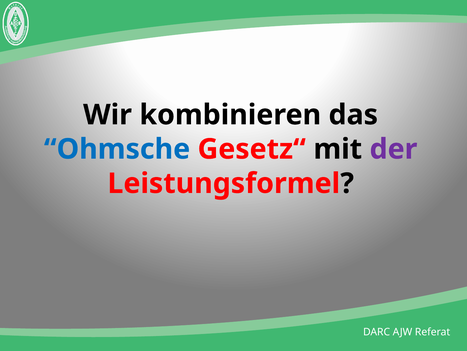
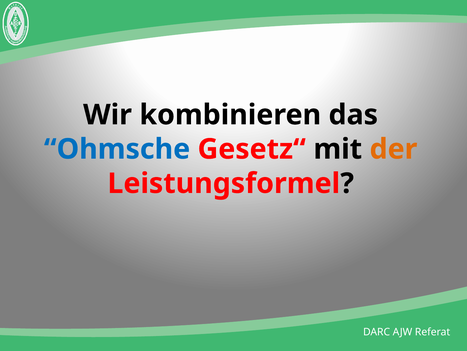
der colour: purple -> orange
